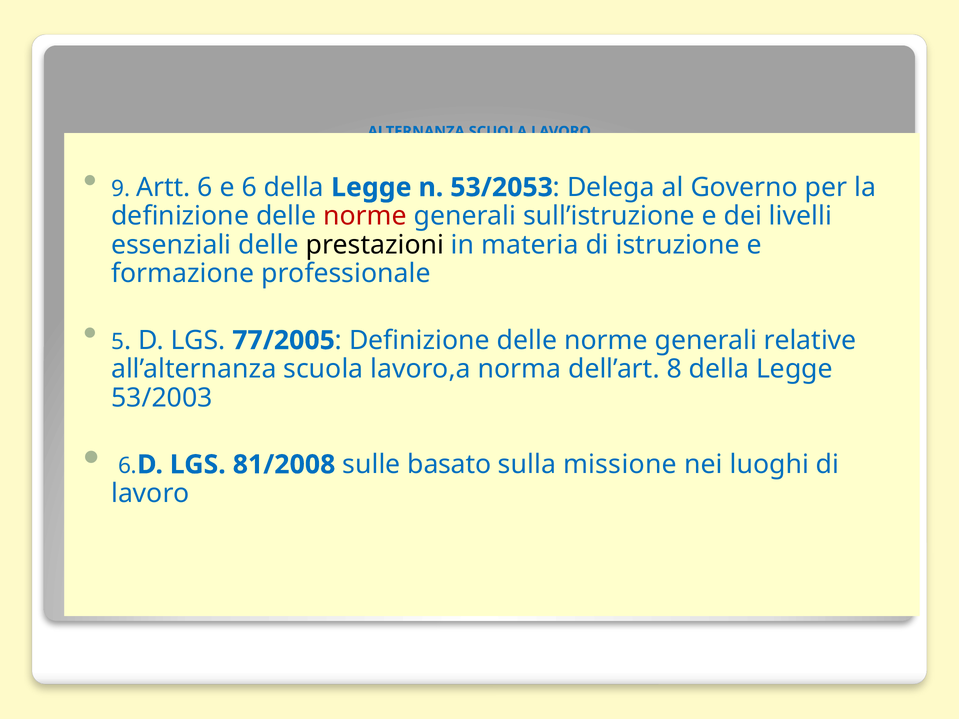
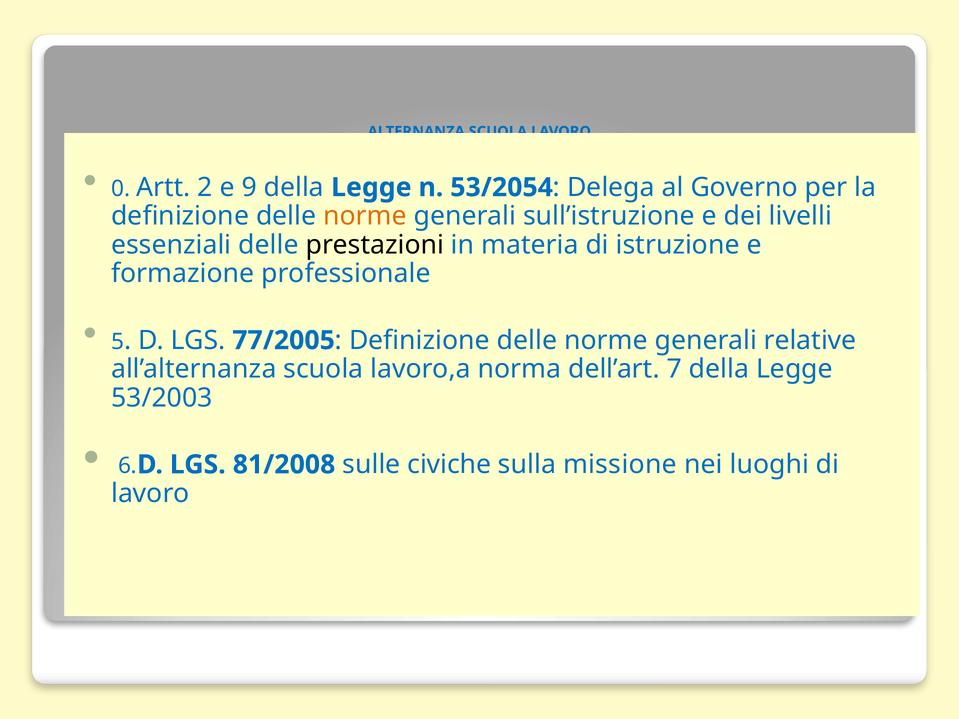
9: 9 -> 0
Artt 6: 6 -> 2
e 6: 6 -> 9
53/2053: 53/2053 -> 53/2054
norme at (365, 216) colour: red -> orange
8: 8 -> 7
basato: basato -> civiche
